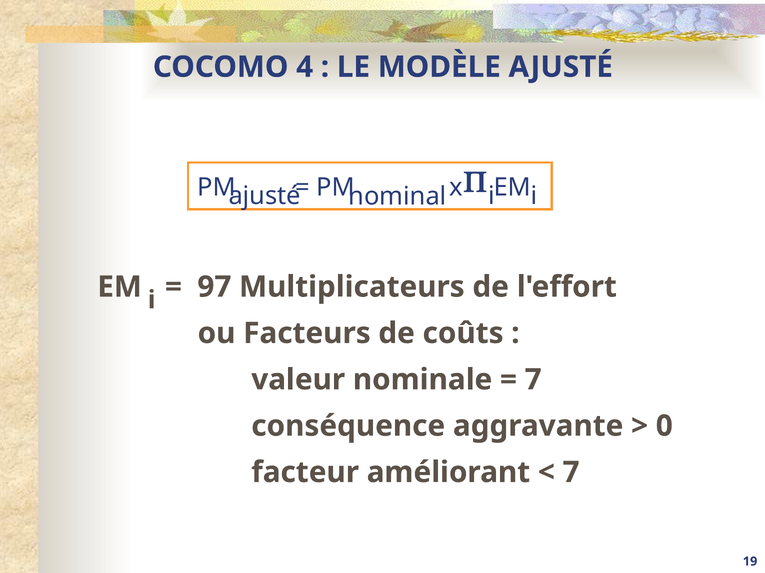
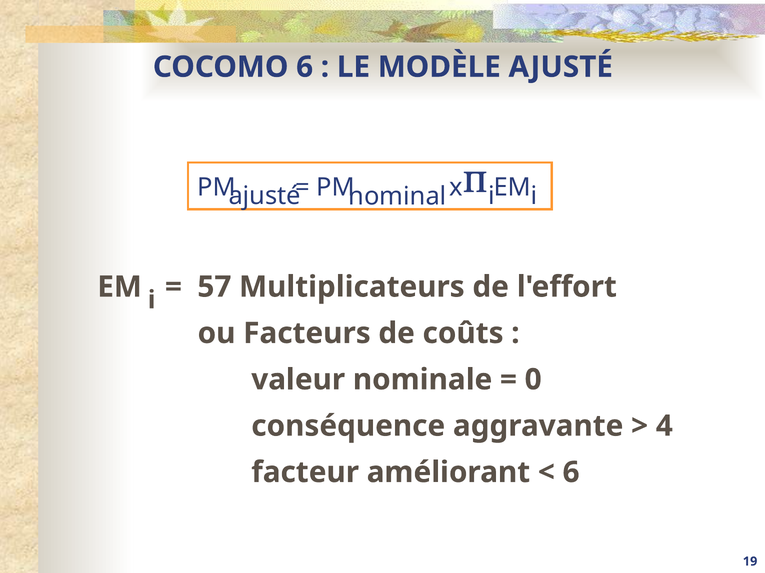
COCOMO 4: 4 -> 6
97: 97 -> 57
7 at (533, 380): 7 -> 0
0: 0 -> 4
7 at (571, 473): 7 -> 6
